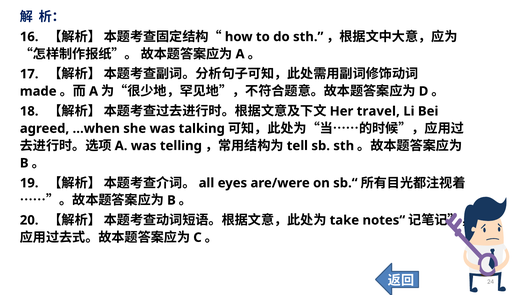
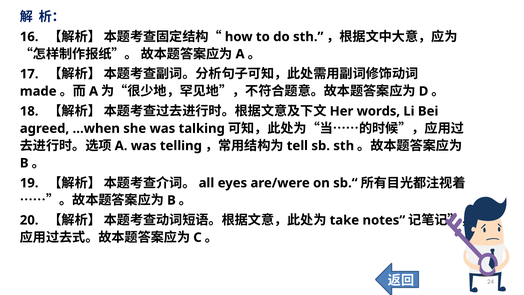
travel: travel -> words
